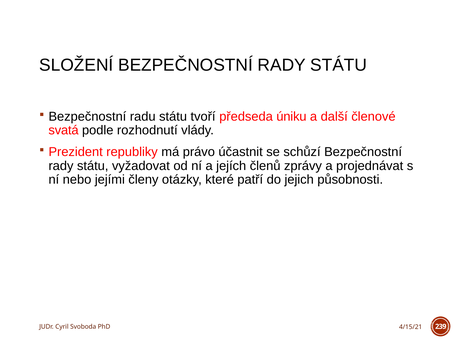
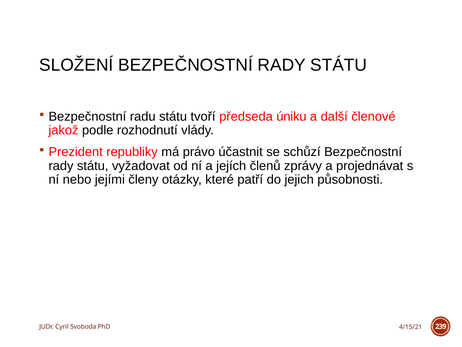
svatá: svatá -> jakož
